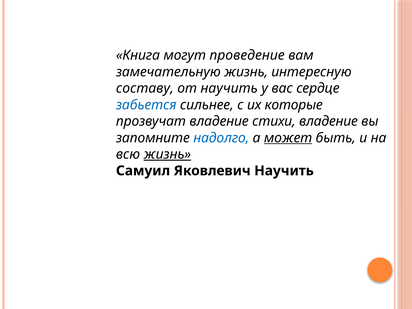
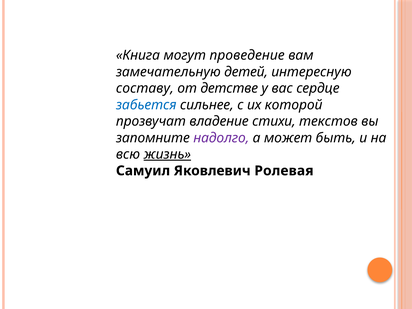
замечательную жизнь: жизнь -> детей
от научить: научить -> детстве
которые: которые -> которой
стихи владение: владение -> текстов
надолго colour: blue -> purple
может underline: present -> none
Яковлевич Научить: Научить -> Ролевая
